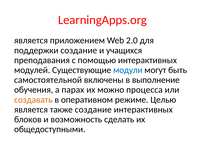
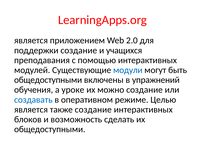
самостоятельной at (48, 80): самостоятельной -> общедоступными
выполнение: выполнение -> упражнений
парах: парах -> уроке
можно процесса: процесса -> создание
создавать colour: orange -> blue
